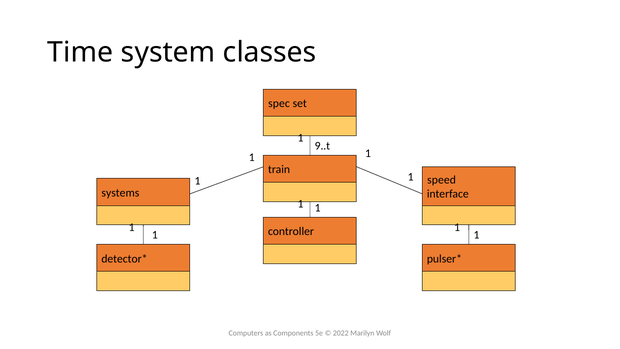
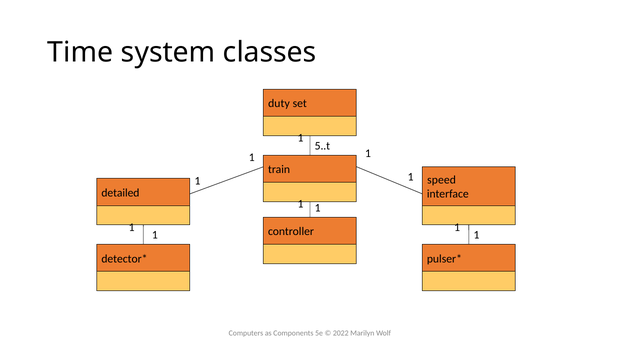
spec: spec -> duty
9..t: 9..t -> 5..t
systems: systems -> detailed
